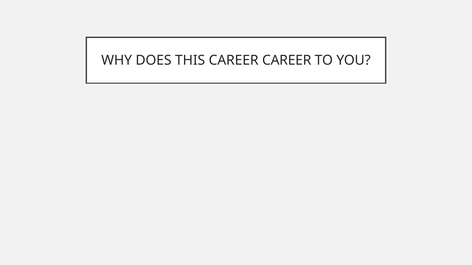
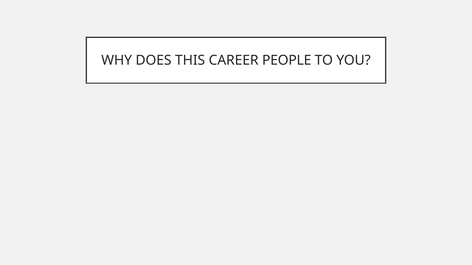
CAREER CAREER: CAREER -> PEOPLE
